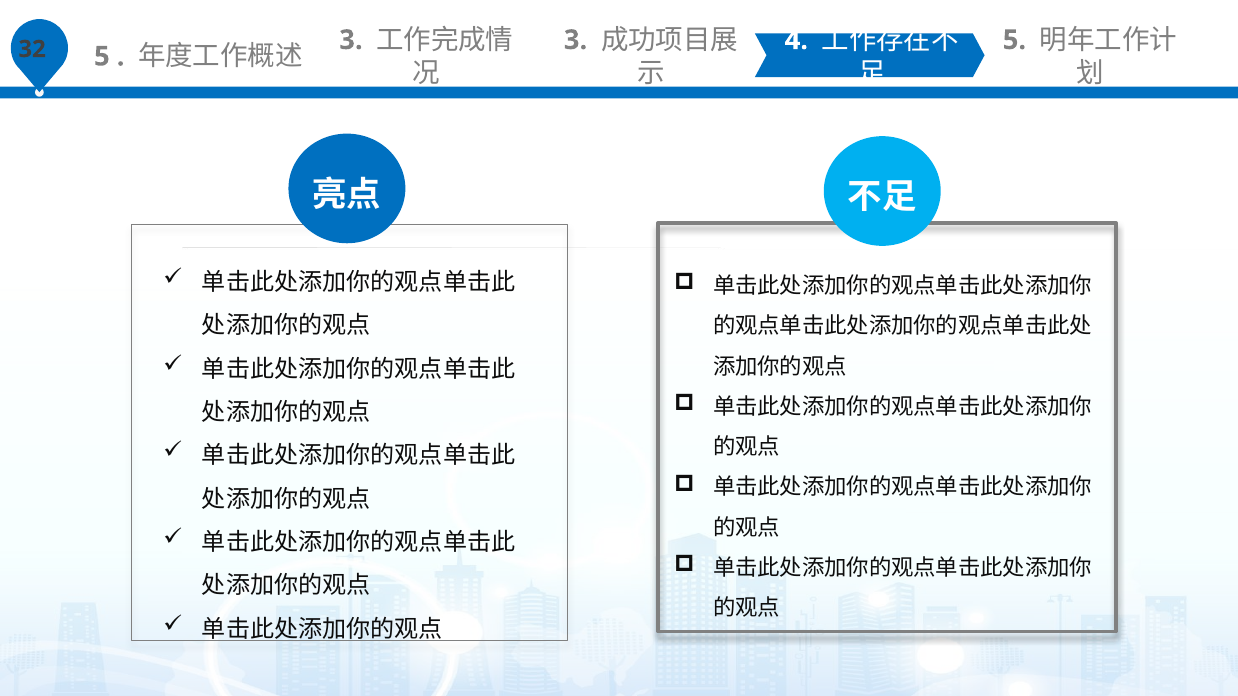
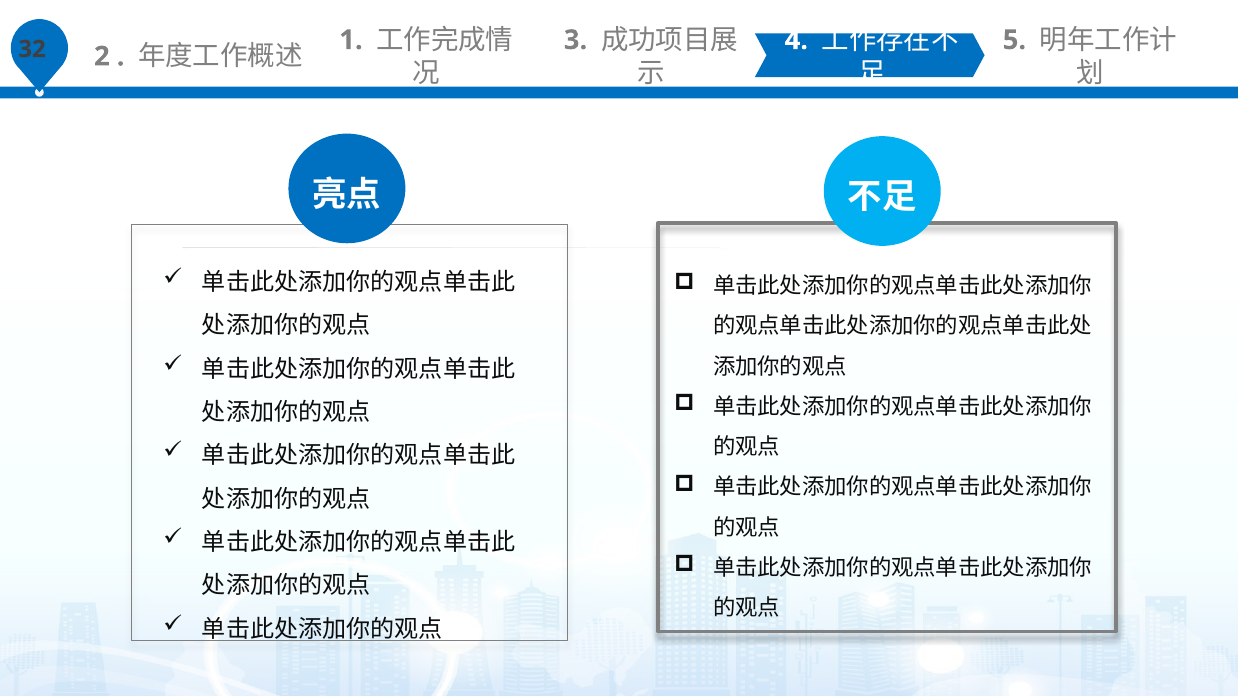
5 at (102, 56): 5 -> 2
3 at (351, 40): 3 -> 1
